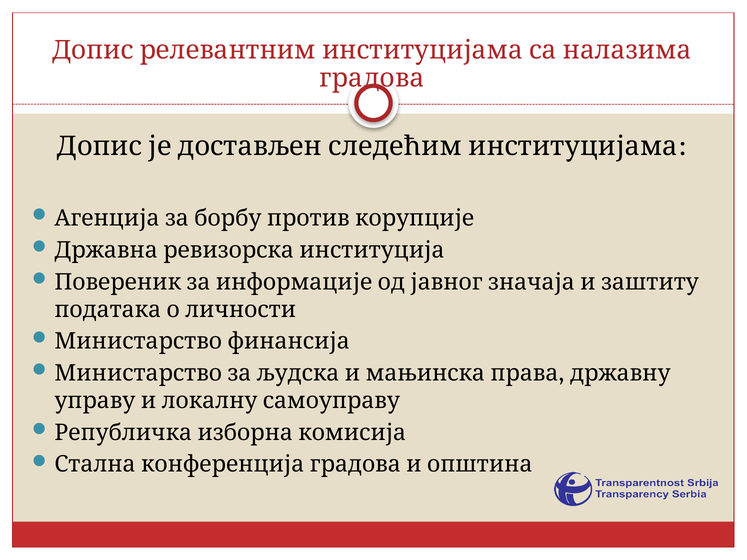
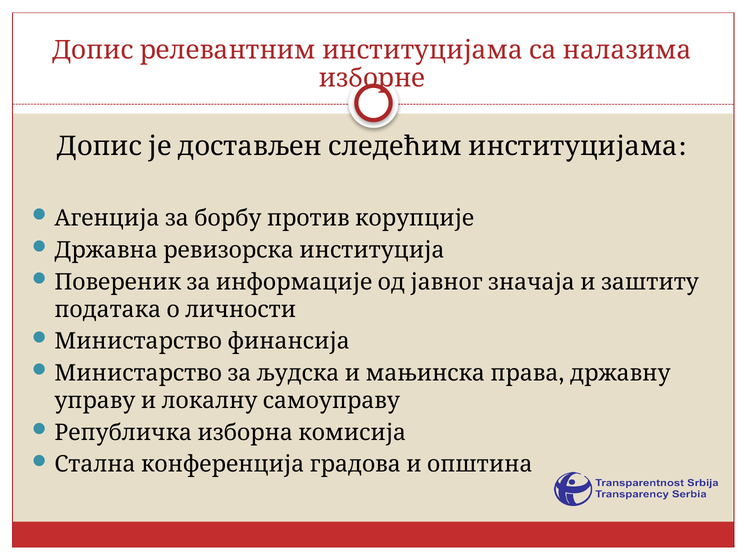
градова: градова -> изборне
